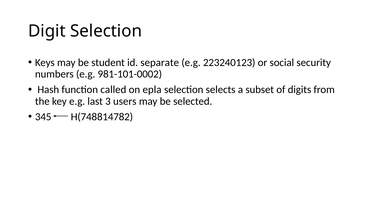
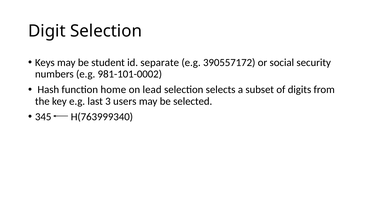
223240123: 223240123 -> 390557172
called: called -> home
epla: epla -> lead
H(748814782: H(748814782 -> H(763999340
